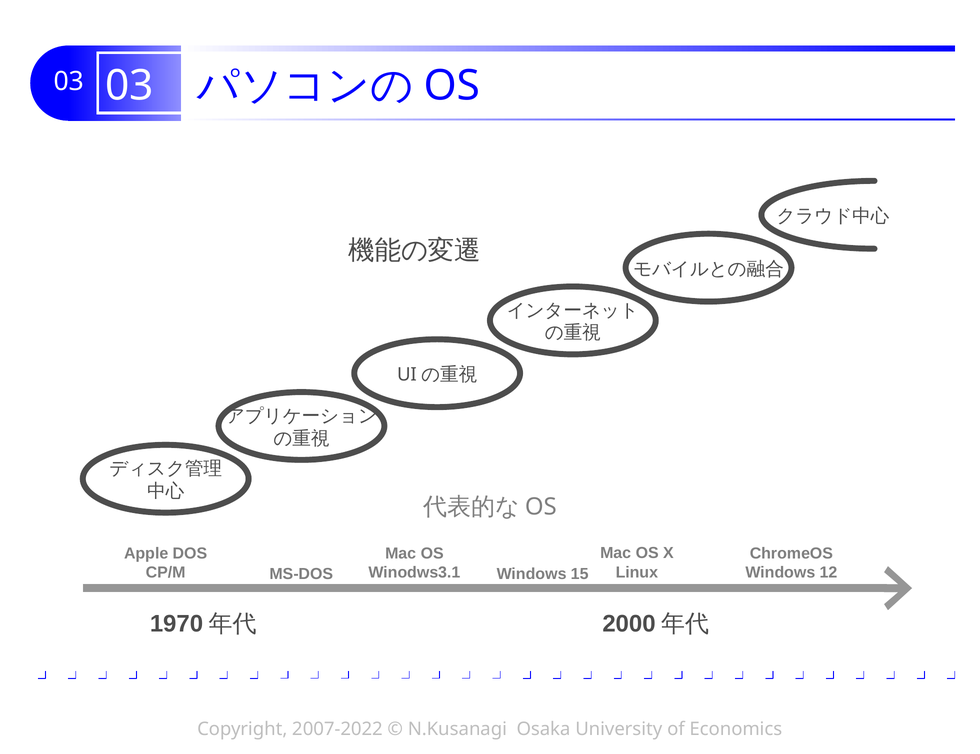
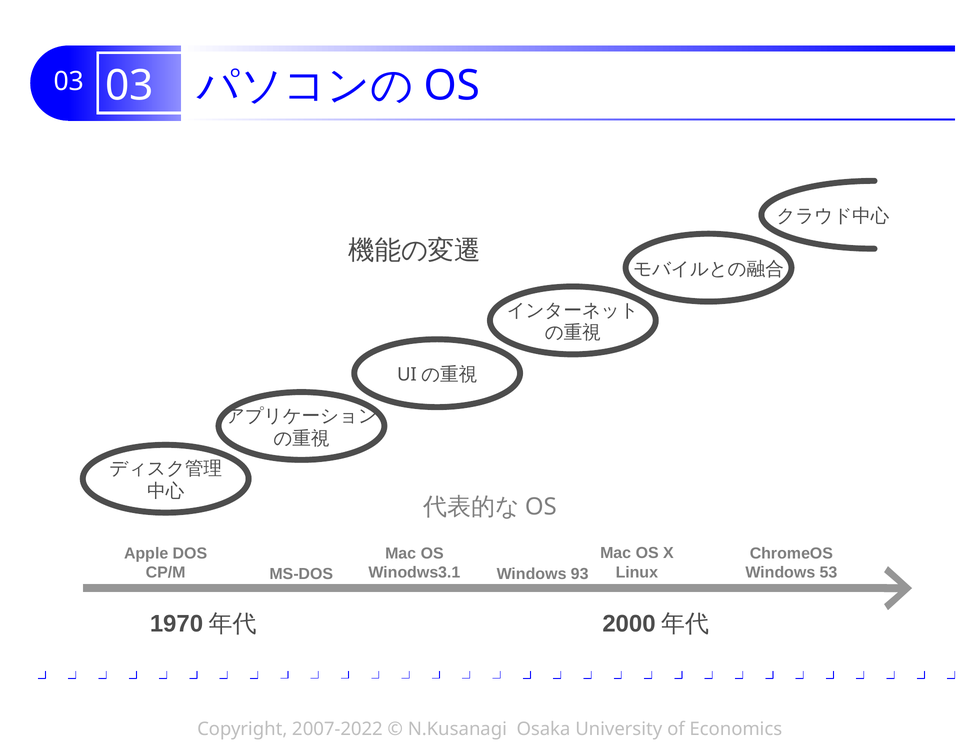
15: 15 -> 93
12: 12 -> 53
